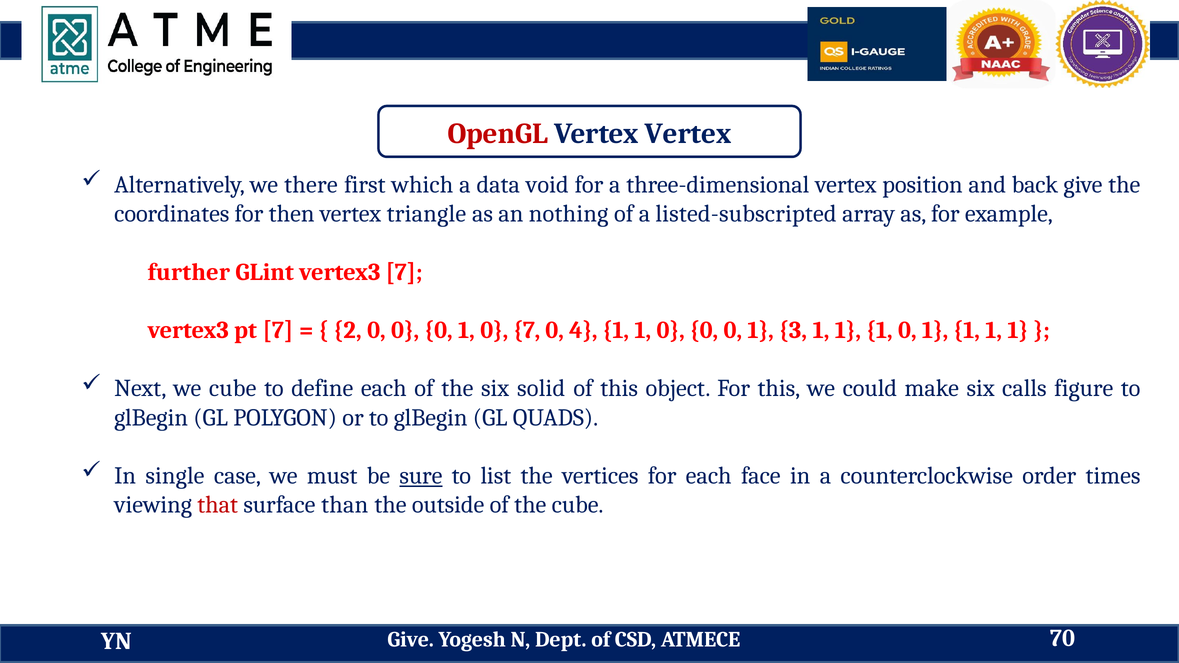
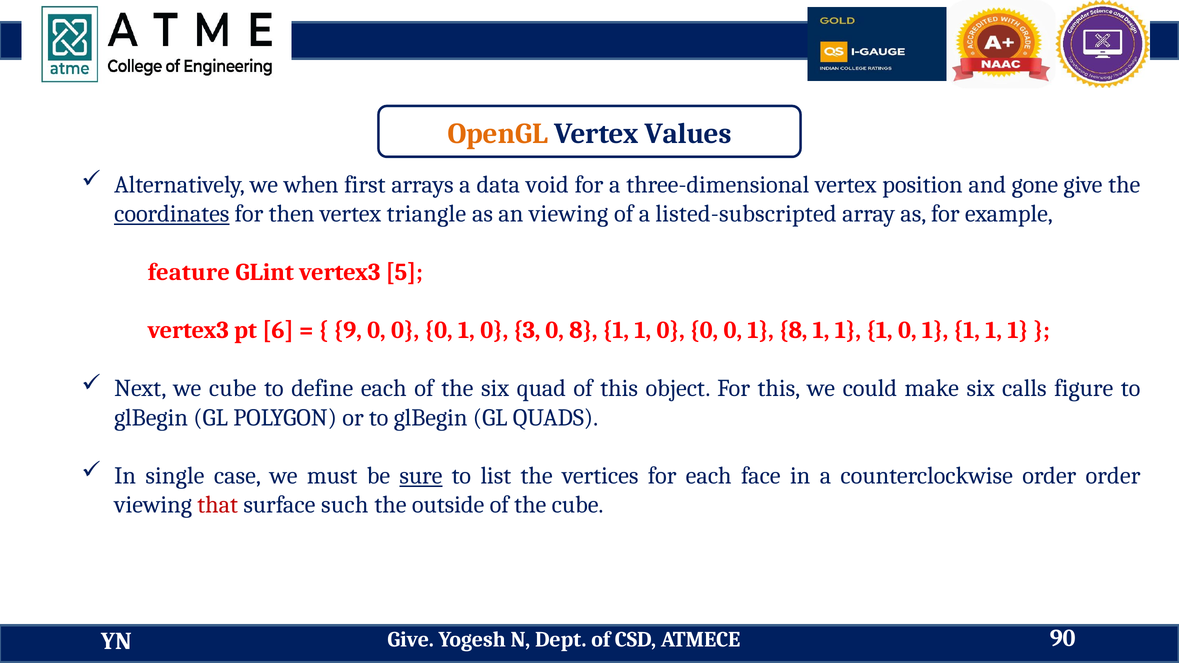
OpenGL colour: red -> orange
Vertex Vertex: Vertex -> Values
there: there -> when
which: which -> arrays
back: back -> gone
coordinates underline: none -> present
an nothing: nothing -> viewing
further: further -> feature
vertex3 7: 7 -> 5
pt 7: 7 -> 6
2: 2 -> 9
0 7: 7 -> 3
0 4: 4 -> 8
1 3: 3 -> 8
solid: solid -> quad
order times: times -> order
than: than -> such
70: 70 -> 90
